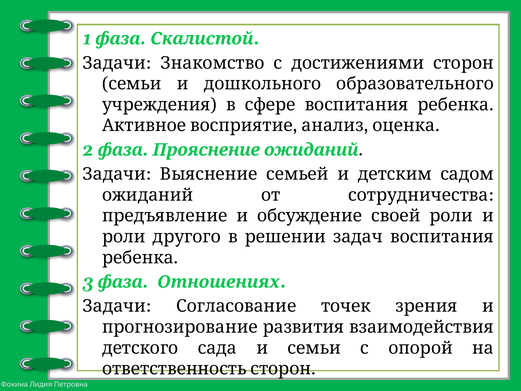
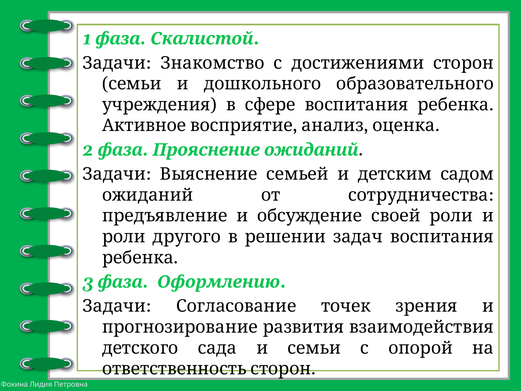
Отношениях: Отношениях -> Оформлению
